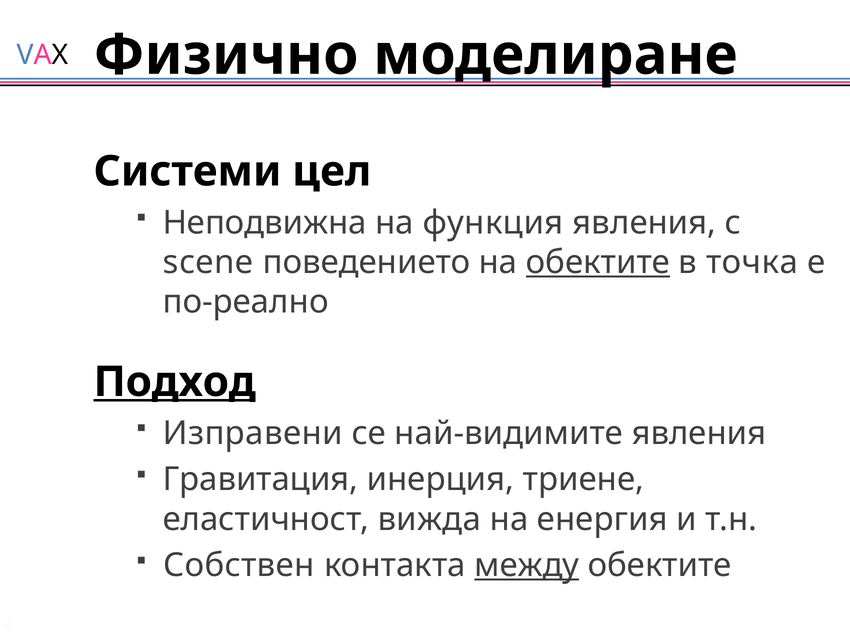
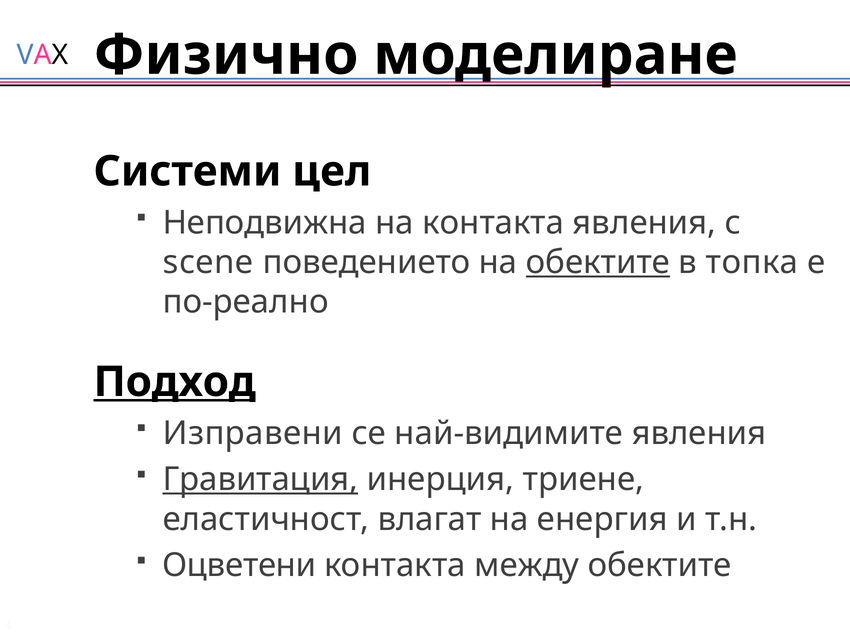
на функция: функция -> контакта
точка: точка -> топка
Гравитация underline: none -> present
вижда: вижда -> влагат
Собствен: Собствен -> Оцветени
между underline: present -> none
